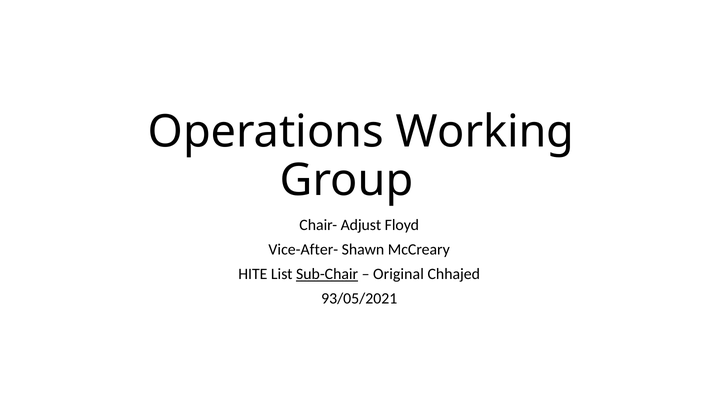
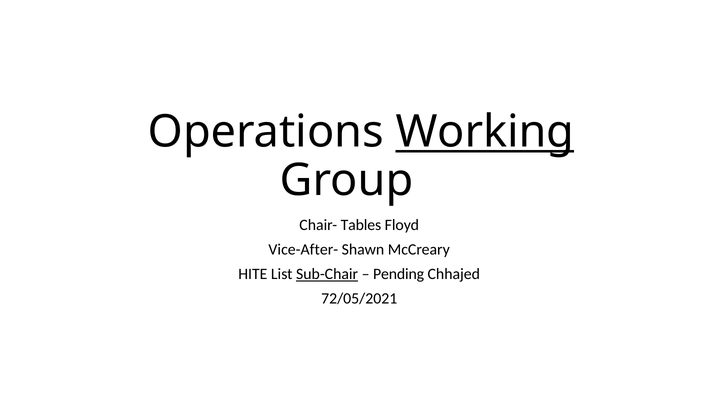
Working underline: none -> present
Adjust: Adjust -> Tables
Original: Original -> Pending
93/05/2021: 93/05/2021 -> 72/05/2021
